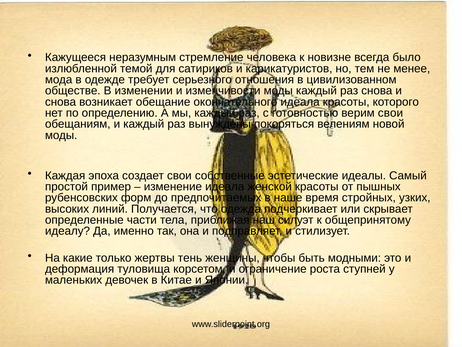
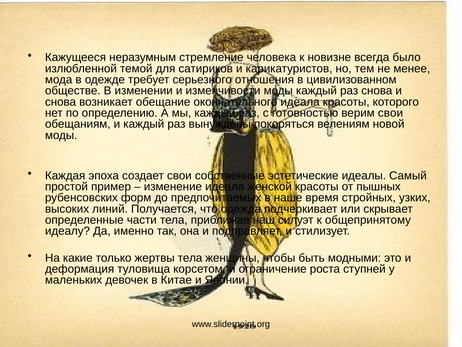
жертвы тень: тень -> тела
